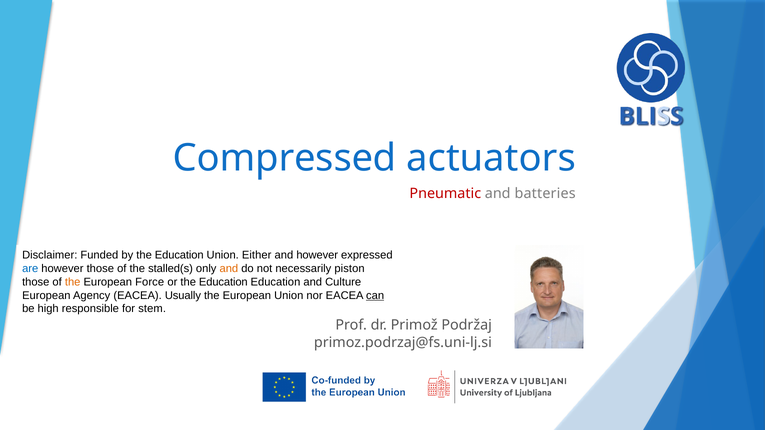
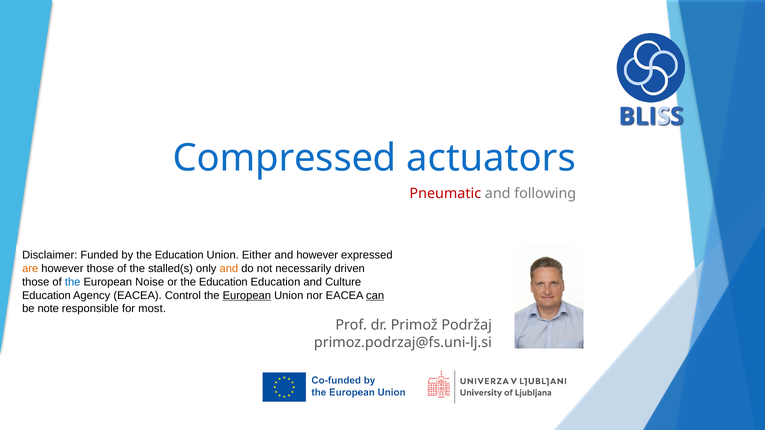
batteries: batteries -> following
are colour: blue -> orange
piston: piston -> driven
the at (73, 282) colour: orange -> blue
Force: Force -> Noise
European at (46, 296): European -> Education
Usually: Usually -> Control
European at (247, 296) underline: none -> present
high: high -> note
stem: stem -> most
